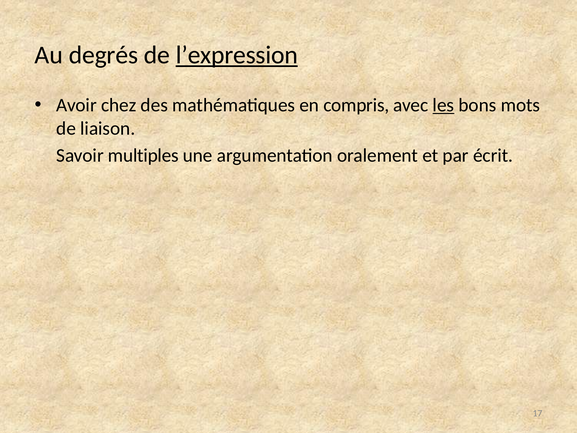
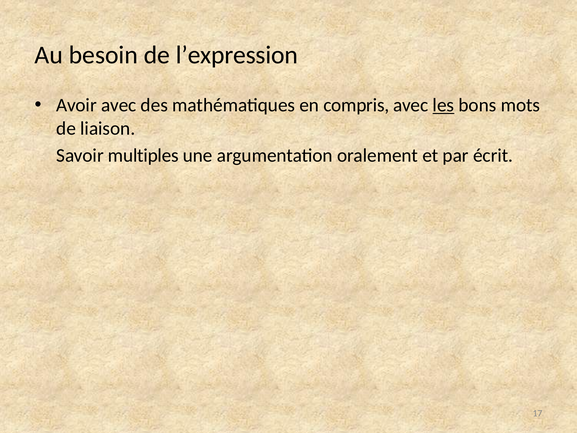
degrés: degrés -> besoin
l’expression underline: present -> none
Avoir chez: chez -> avec
